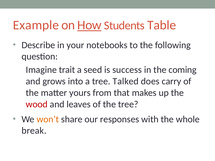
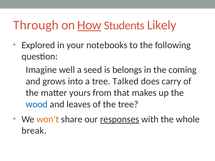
Example: Example -> Through
Table: Table -> Likely
Describe: Describe -> Explored
trait: trait -> well
success: success -> belongs
wood colour: red -> blue
responses underline: none -> present
